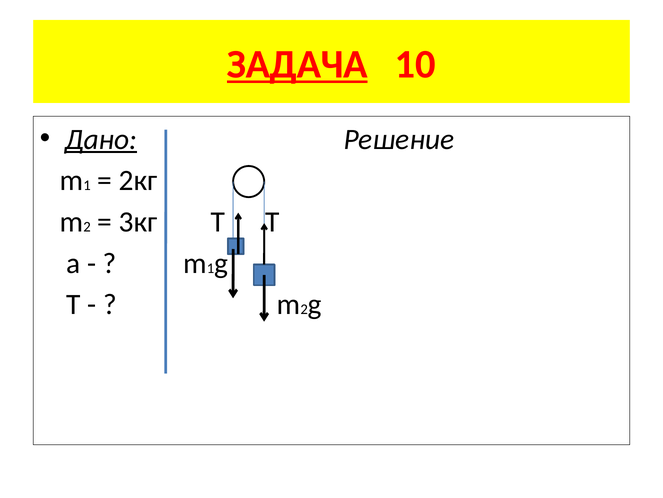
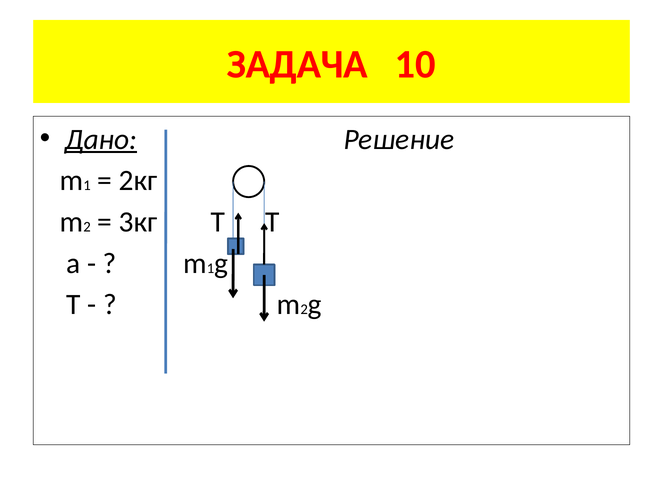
ЗАДАЧА underline: present -> none
